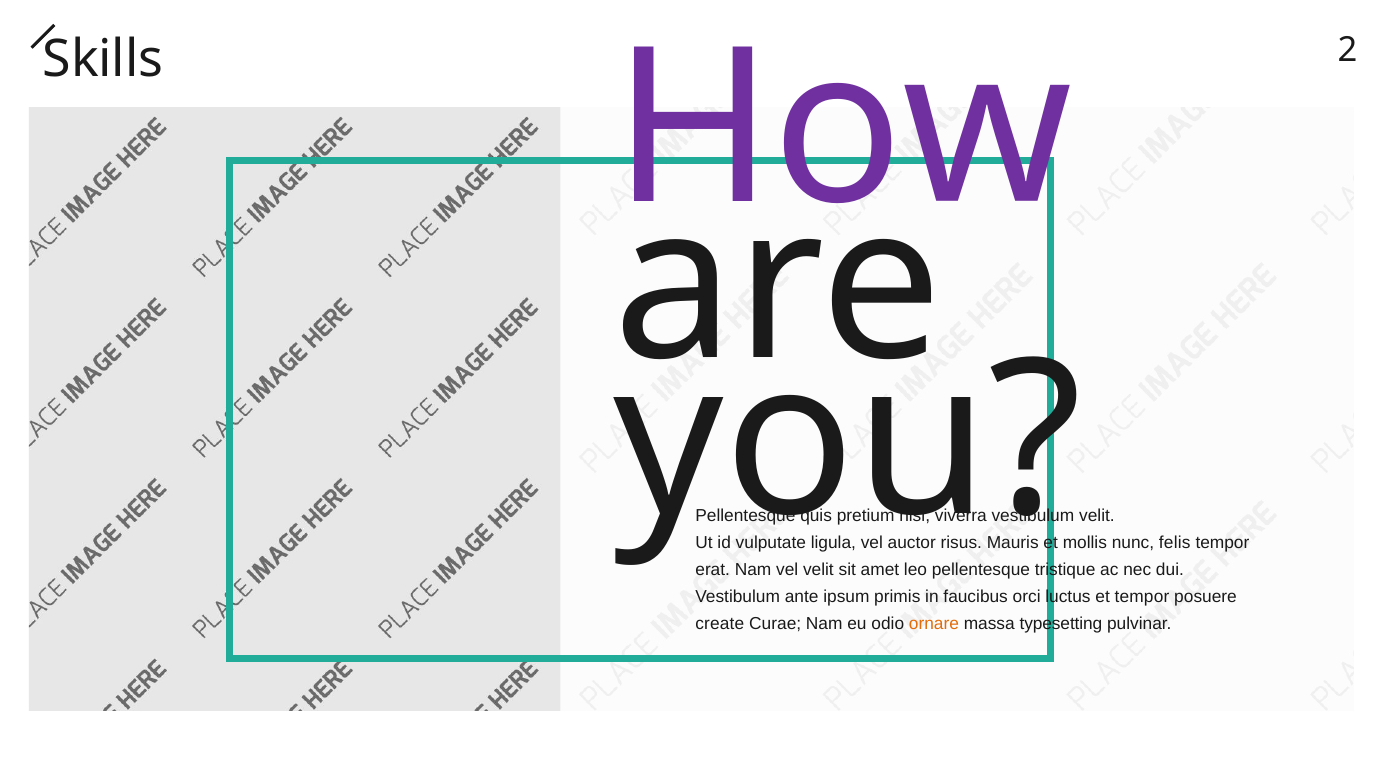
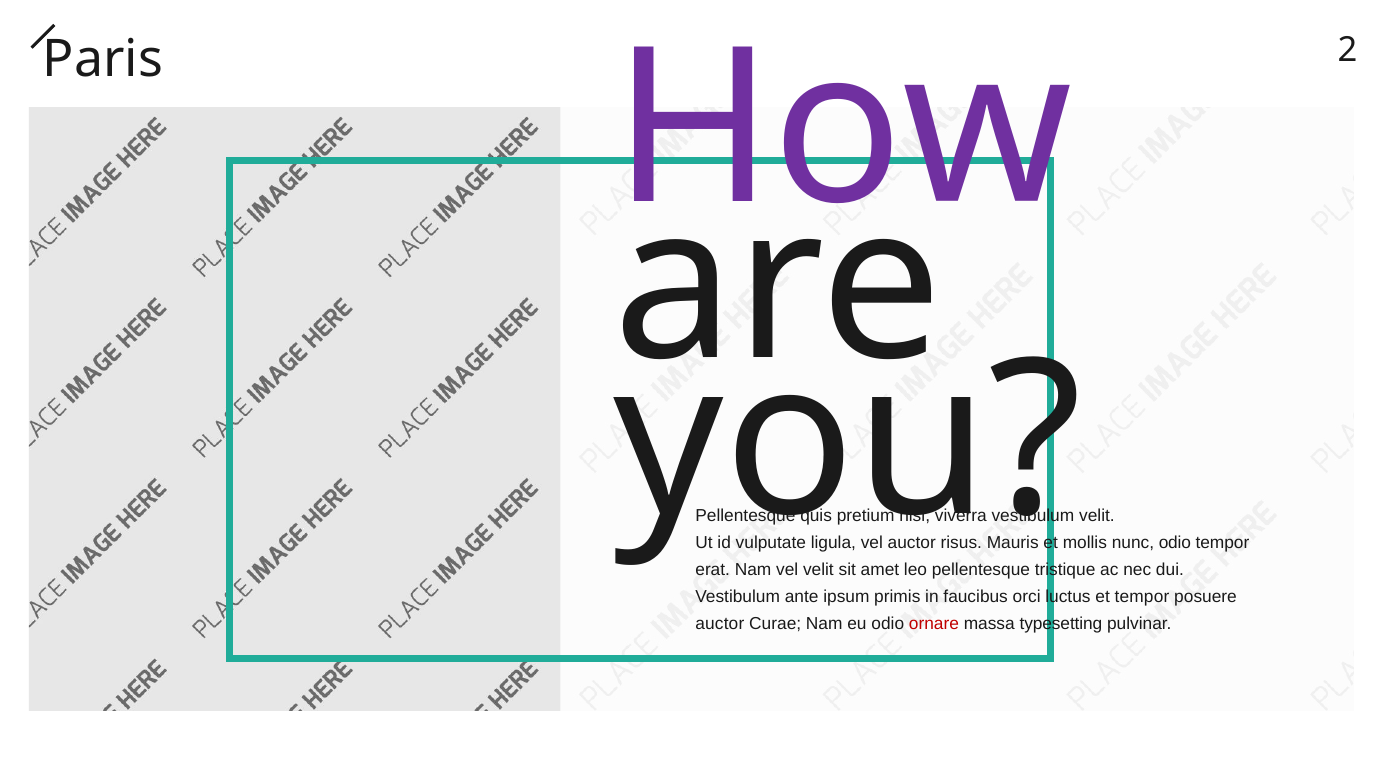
Skills: Skills -> Paris
nunc felis: felis -> odio
create at (720, 624): create -> auctor
ornare colour: orange -> red
